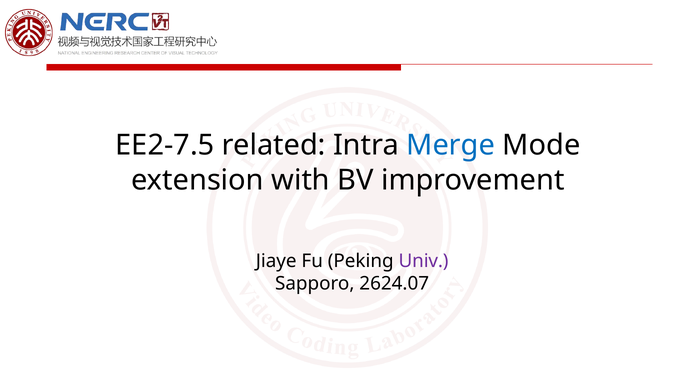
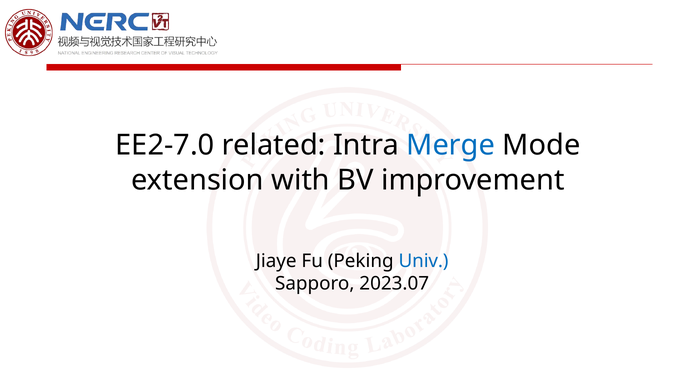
EE2-7.5: EE2-7.5 -> EE2-7.0
Univ colour: purple -> blue
2624.07: 2624.07 -> 2023.07
